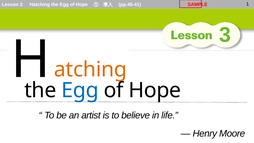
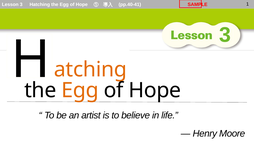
Egg at (80, 90) colour: blue -> orange
